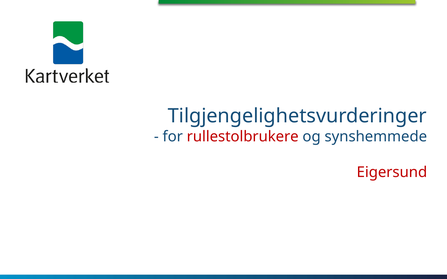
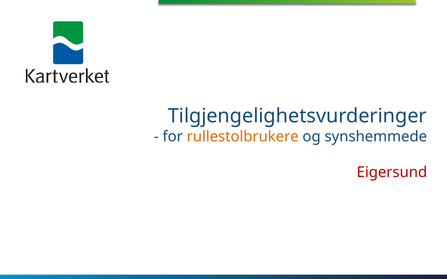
rullestolbrukere colour: red -> orange
